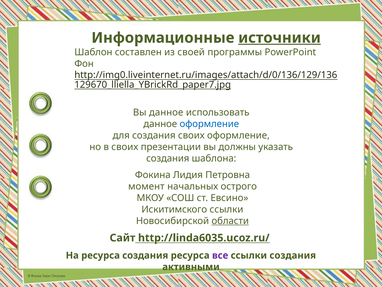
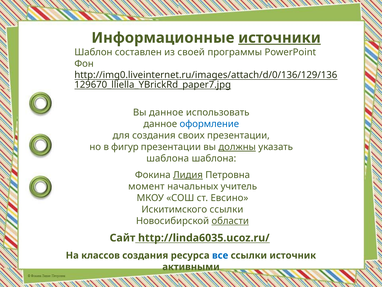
своих оформление: оформление -> презентации
в своих: своих -> фигур
должны underline: none -> present
создания at (168, 158): создания -> шаблона
Лидия underline: none -> present
острого: острого -> учитель
На ресурса: ресурса -> классов
все colour: purple -> blue
ссылки создания: создания -> источник
